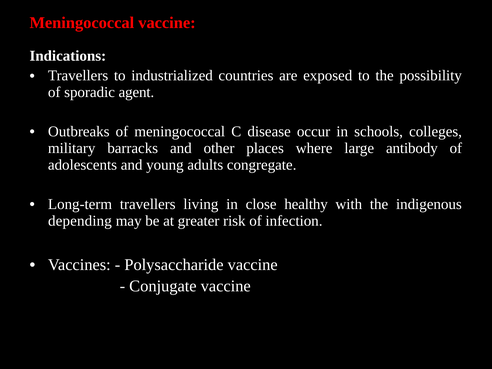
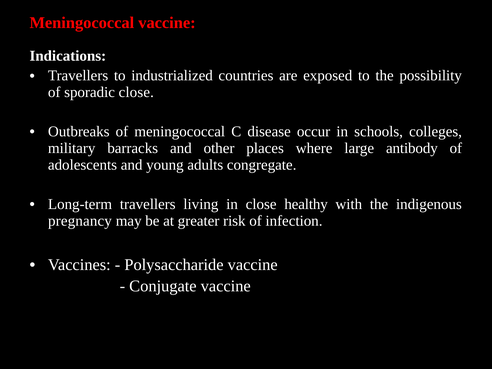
sporadic agent: agent -> close
depending: depending -> pregnancy
